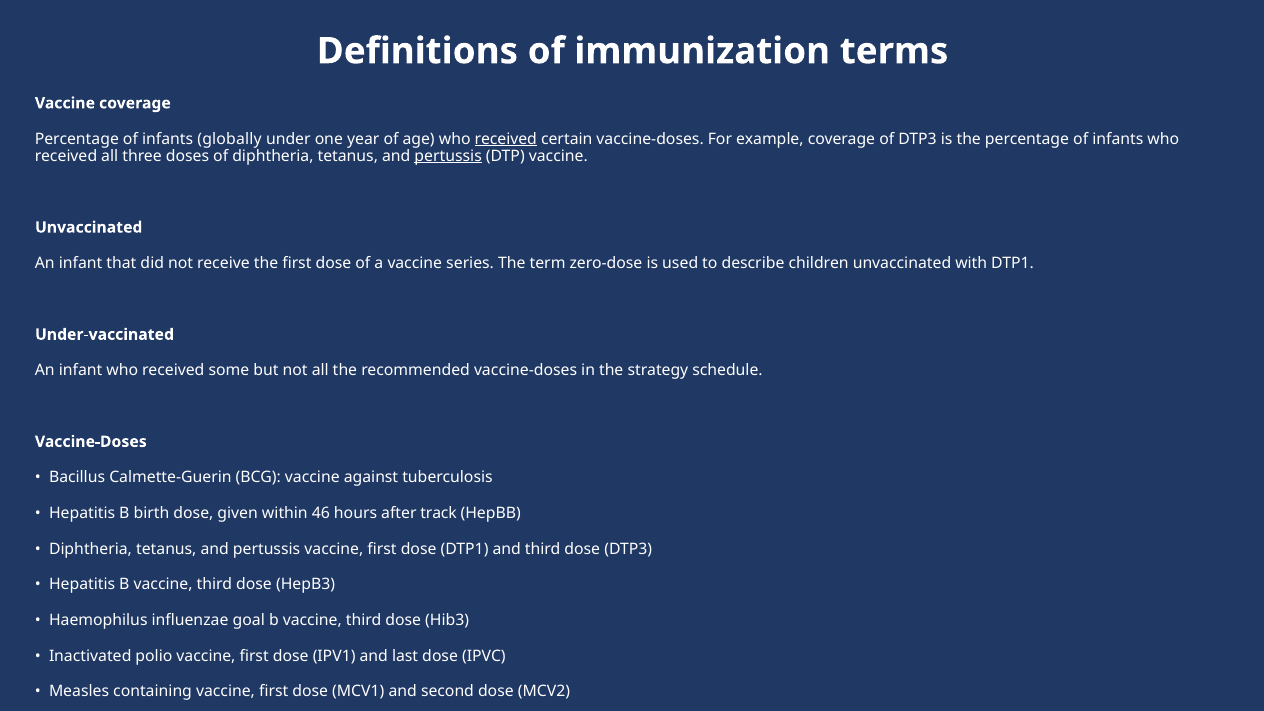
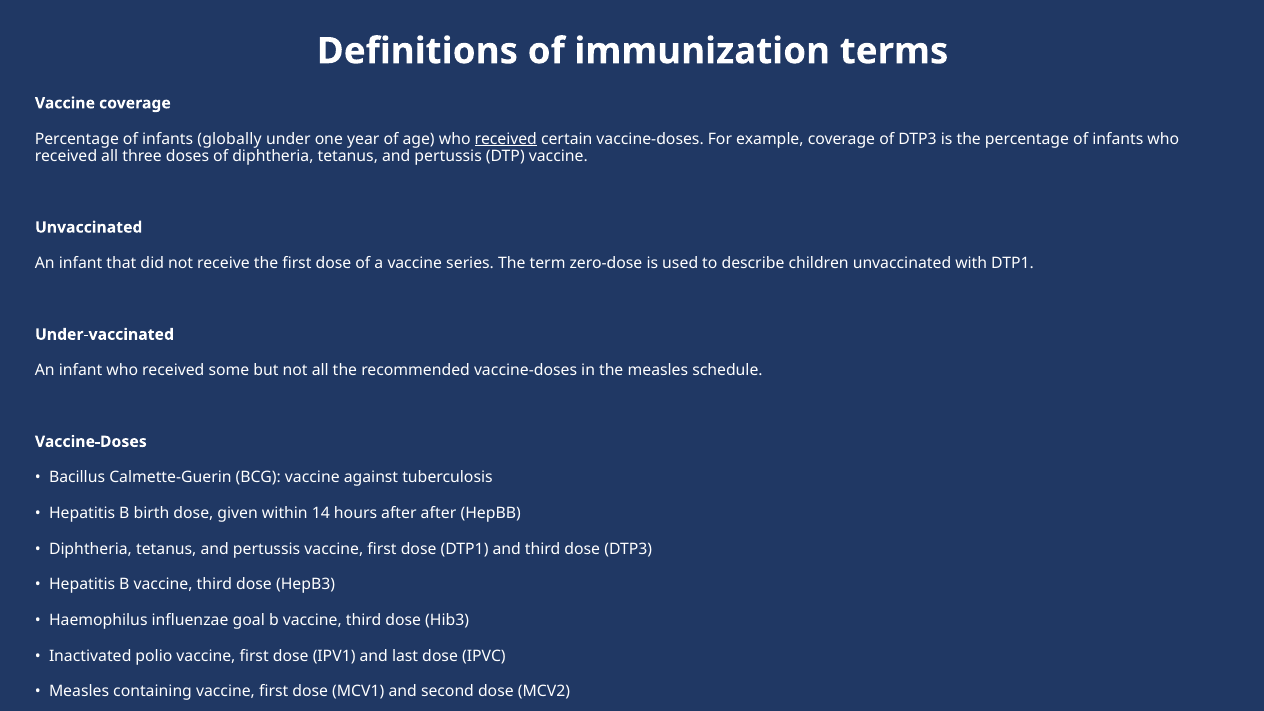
pertussis at (448, 156) underline: present -> none
the strategy: strategy -> measles
46: 46 -> 14
after track: track -> after
